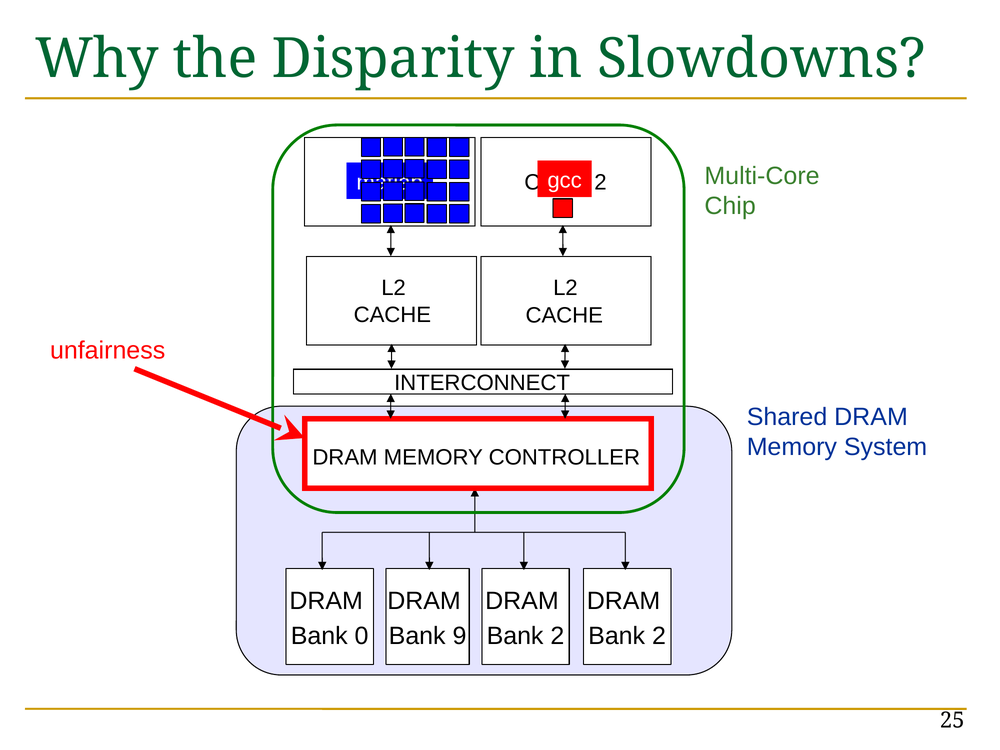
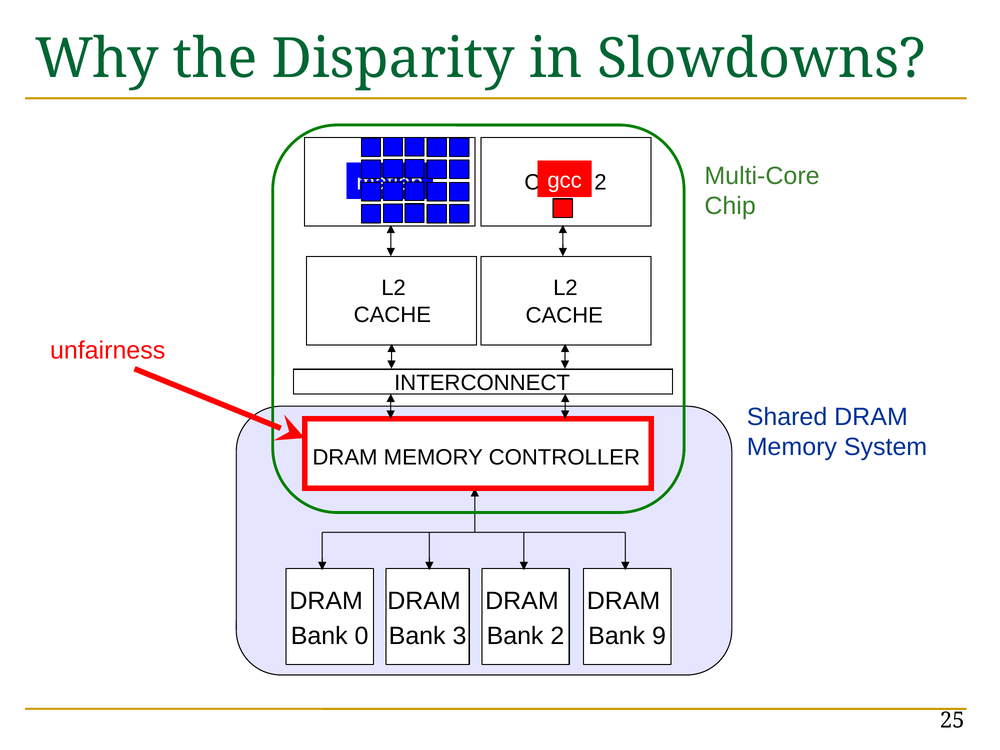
9: 9 -> 3
2 at (659, 636): 2 -> 9
